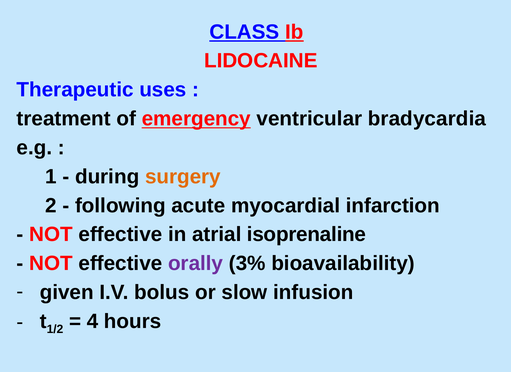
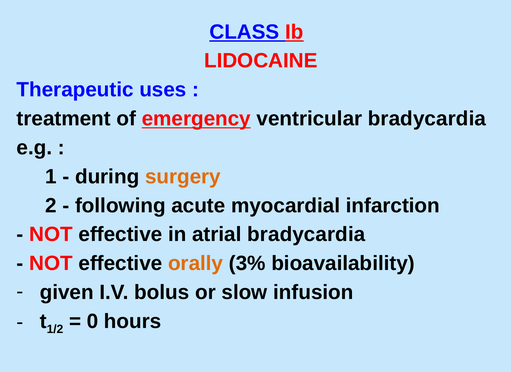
atrial isoprenaline: isoprenaline -> bradycardia
orally colour: purple -> orange
4: 4 -> 0
